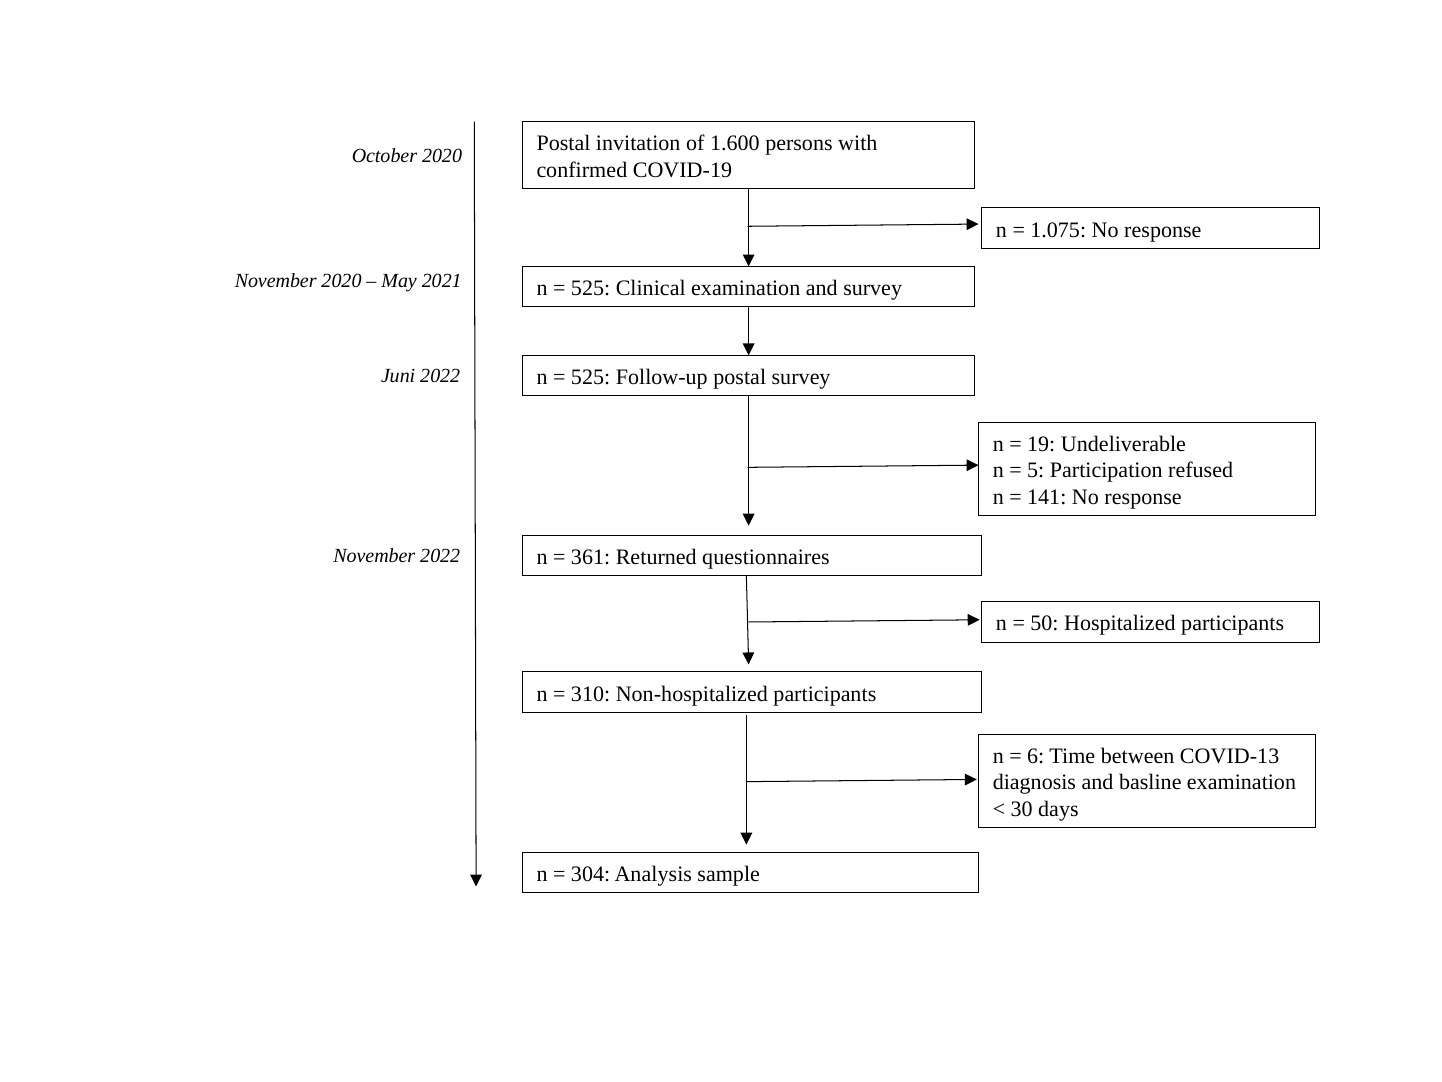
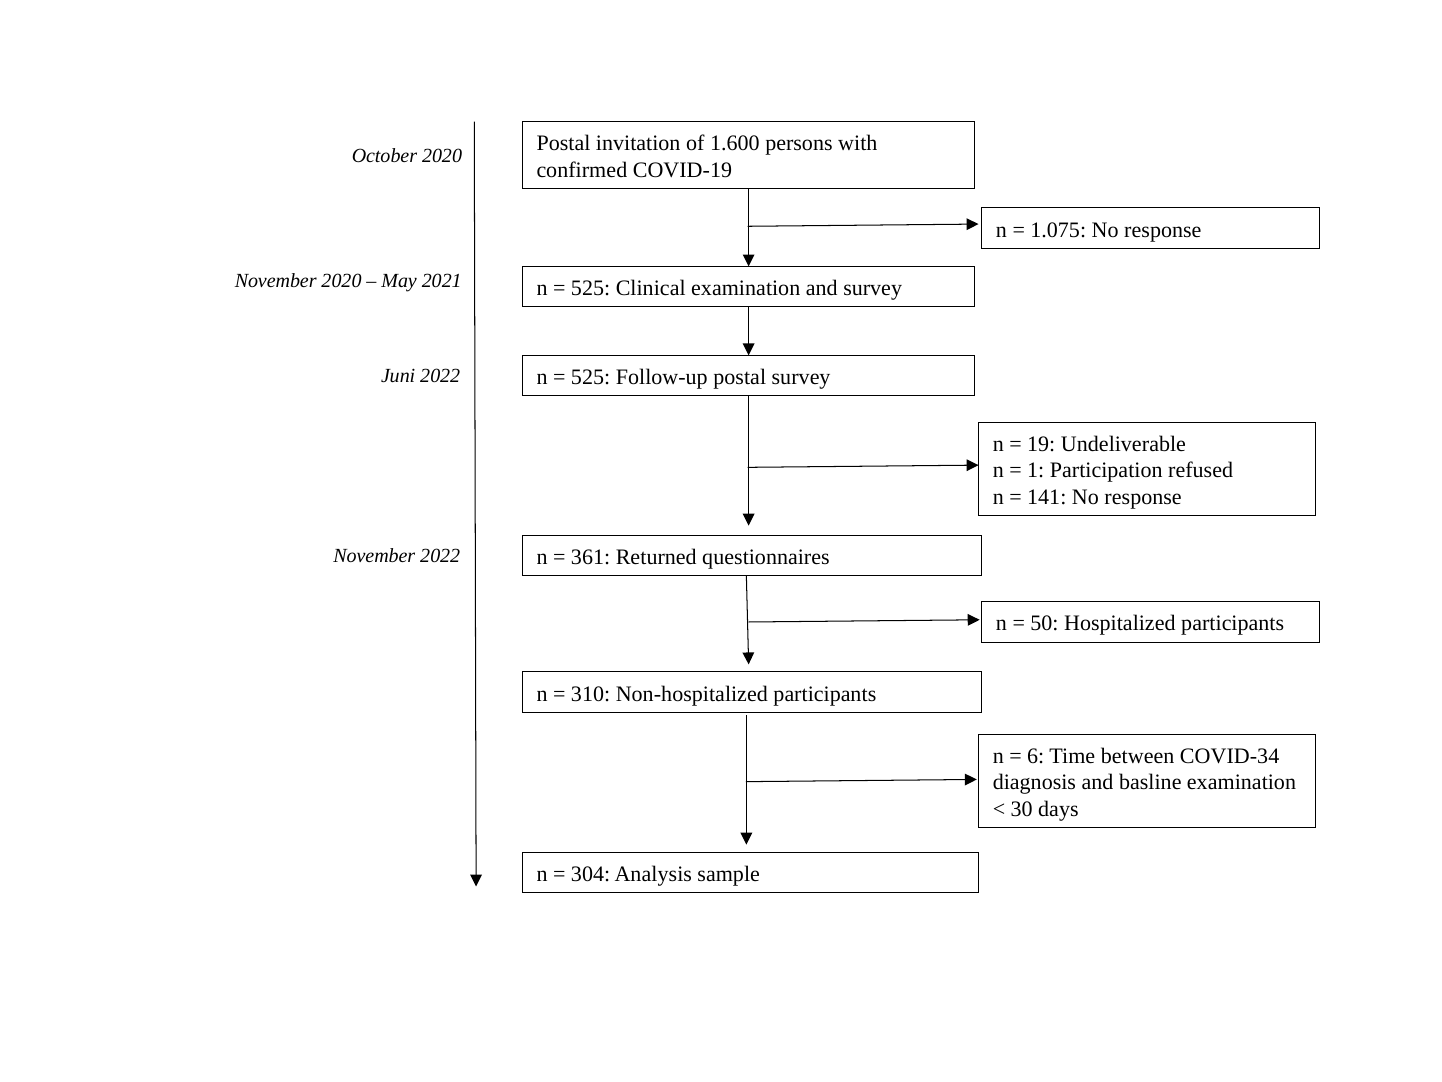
5: 5 -> 1
COVID-13: COVID-13 -> COVID-34
